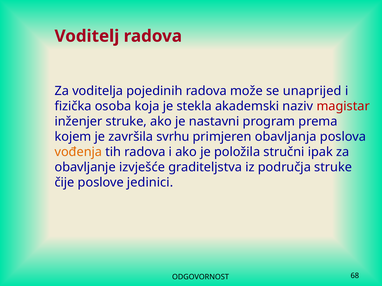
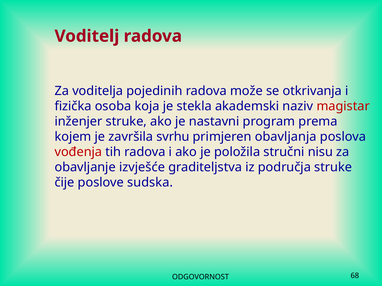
unaprijed: unaprijed -> otkrivanja
vođenja colour: orange -> red
ipak: ipak -> nisu
jedinici: jedinici -> sudska
